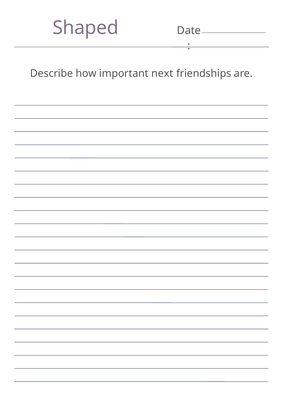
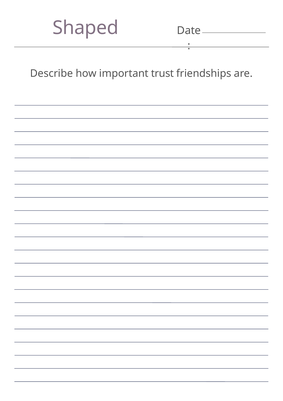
next: next -> trust
